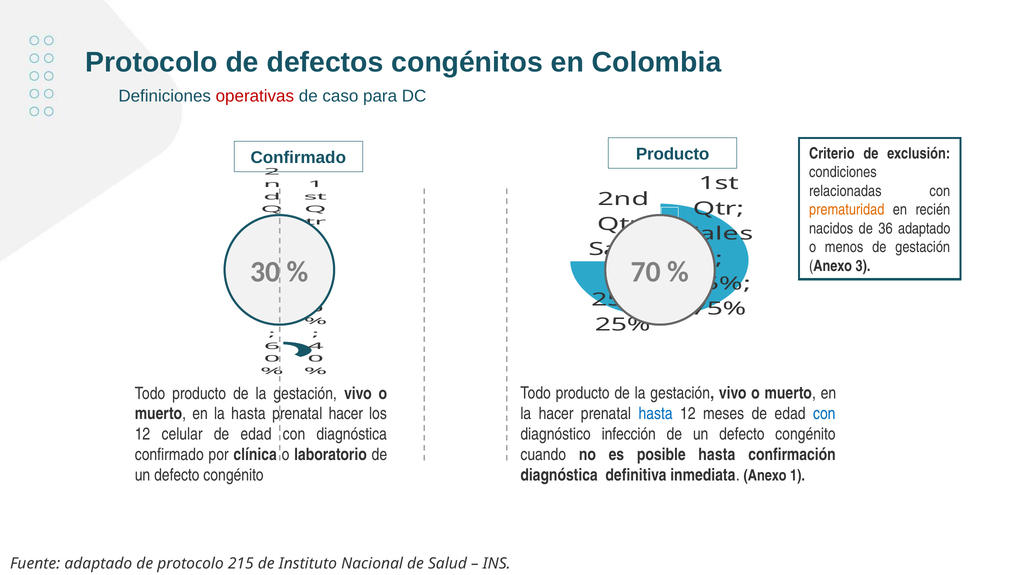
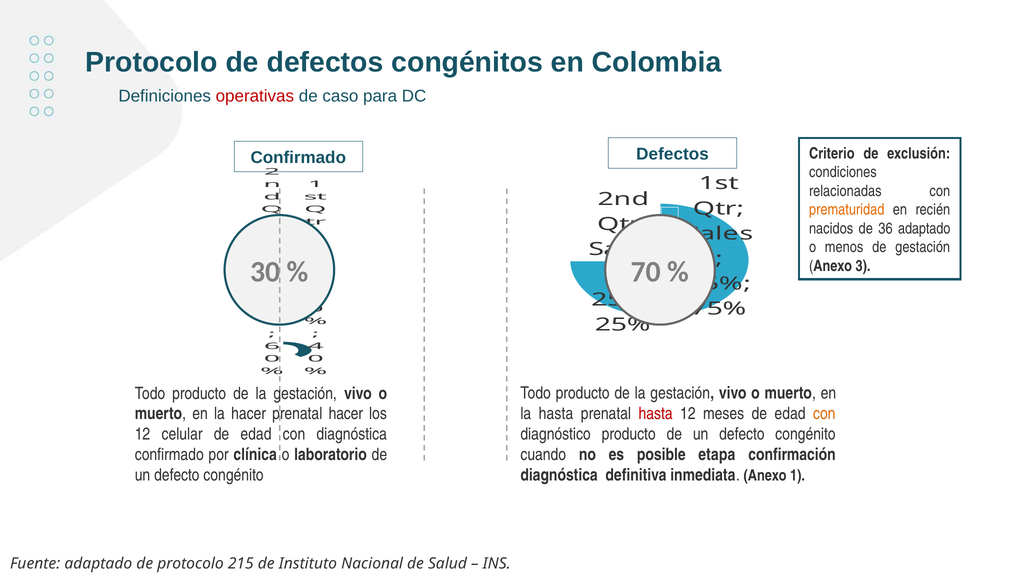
Confirmado Producto: Producto -> Defectos
la hacer: hacer -> hasta
hasta at (656, 414) colour: blue -> red
con at (824, 414) colour: blue -> orange
la hasta: hasta -> hacer
diagnóstico infección: infección -> producto
posible hasta: hasta -> etapa
